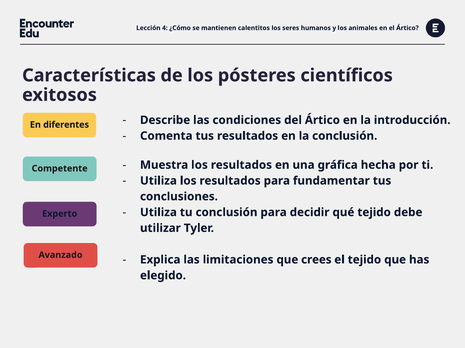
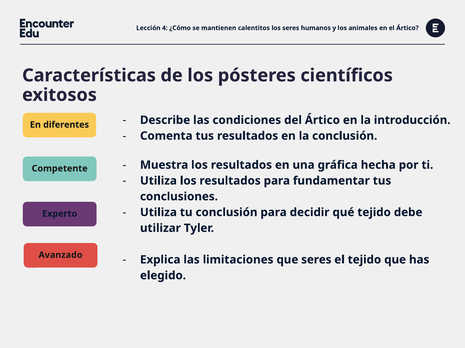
que crees: crees -> seres
